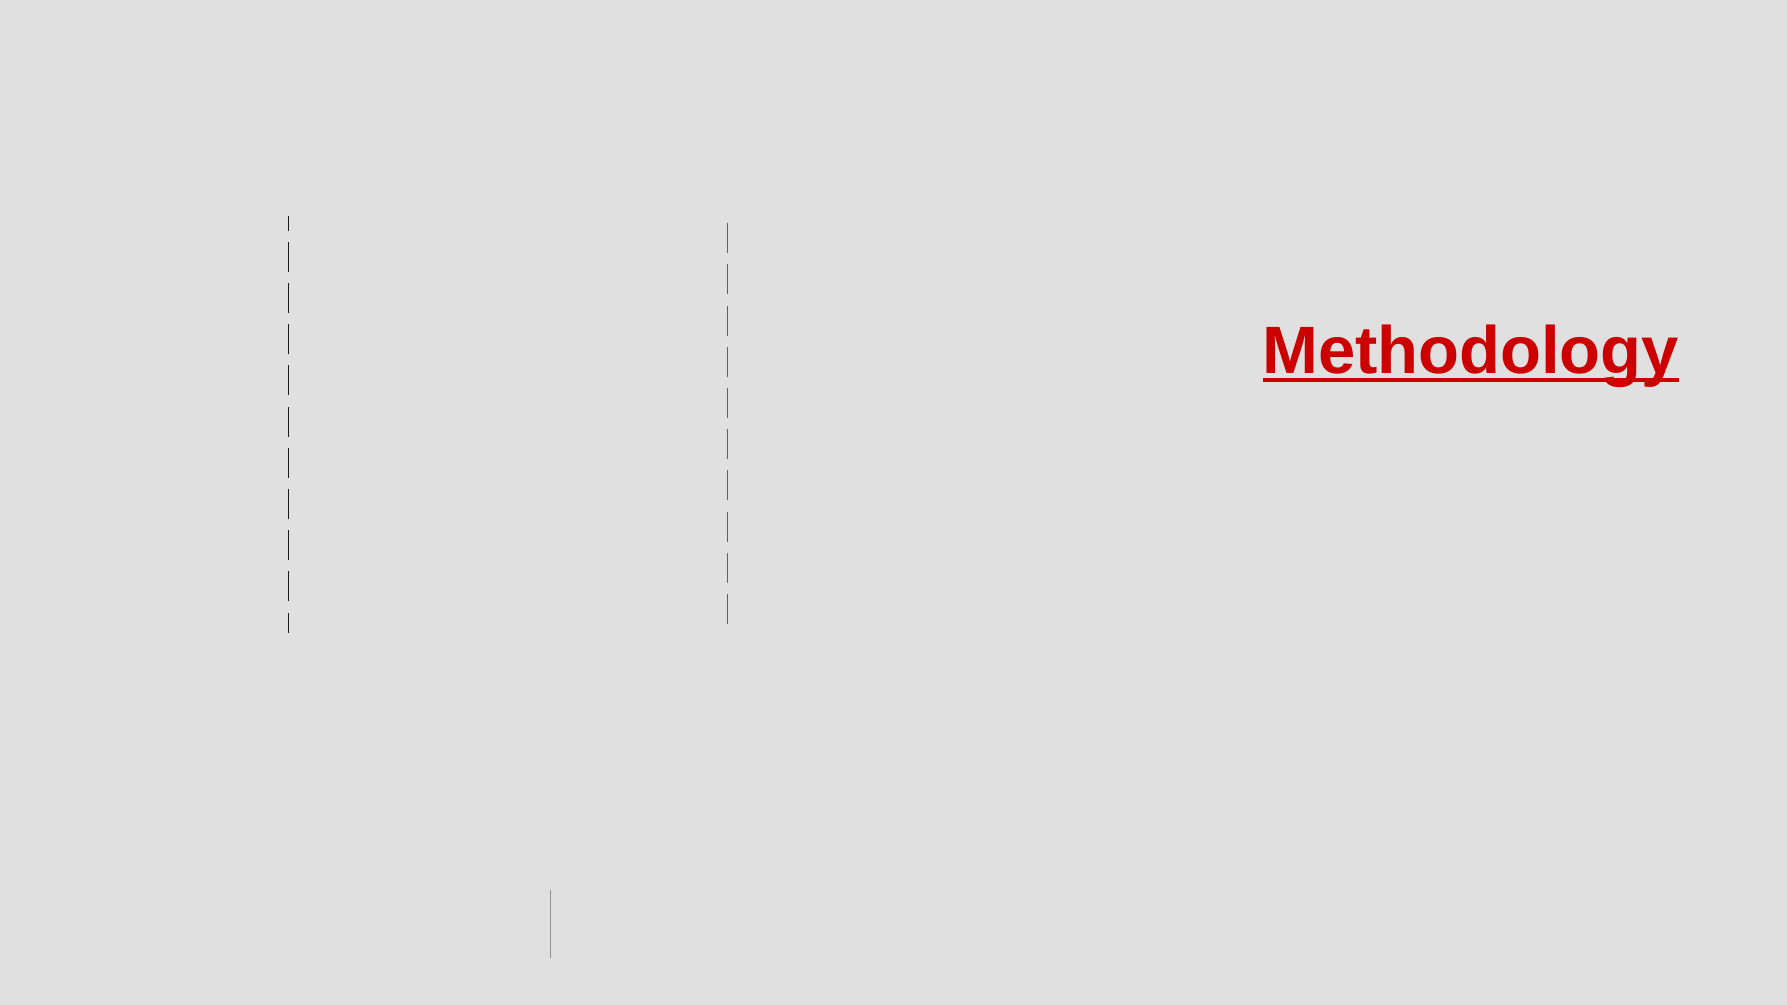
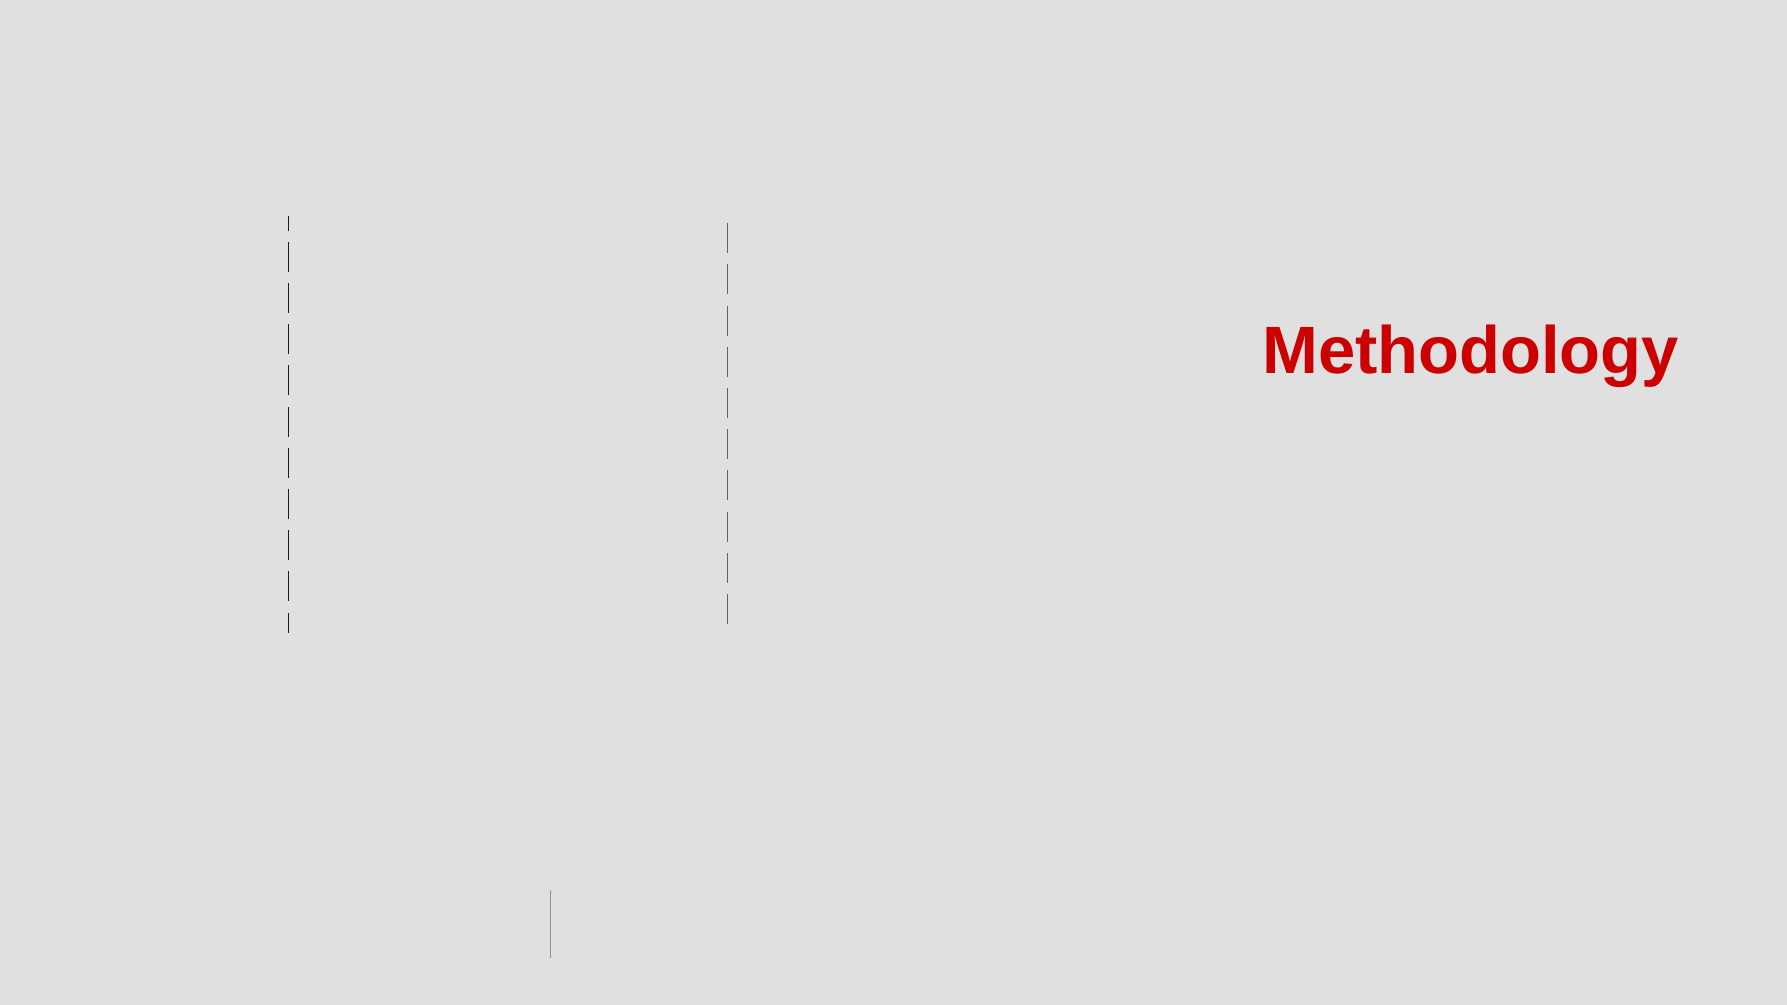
Methodology underline: present -> none
